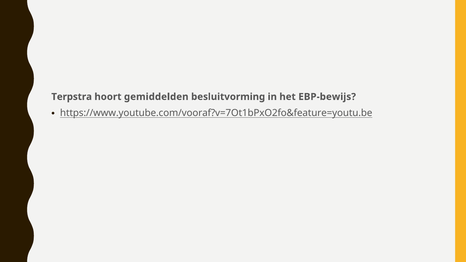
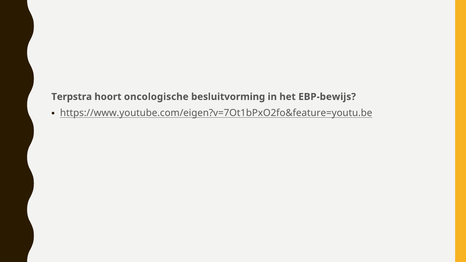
gemiddelden: gemiddelden -> oncologische
https://www.youtube.com/vooraf?v=7Ot1bPxO2fo&feature=youtu.be: https://www.youtube.com/vooraf?v=7Ot1bPxO2fo&feature=youtu.be -> https://www.youtube.com/eigen?v=7Ot1bPxO2fo&feature=youtu.be
